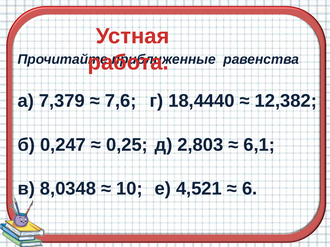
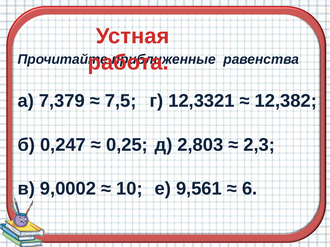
7,6: 7,6 -> 7,5
18,4440: 18,4440 -> 12,3321
6,1: 6,1 -> 2,3
8,0348: 8,0348 -> 9,0002
4,521: 4,521 -> 9,561
